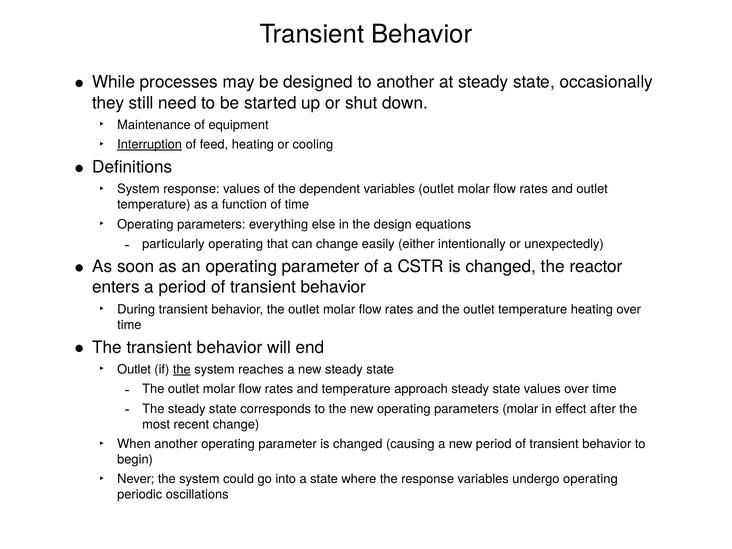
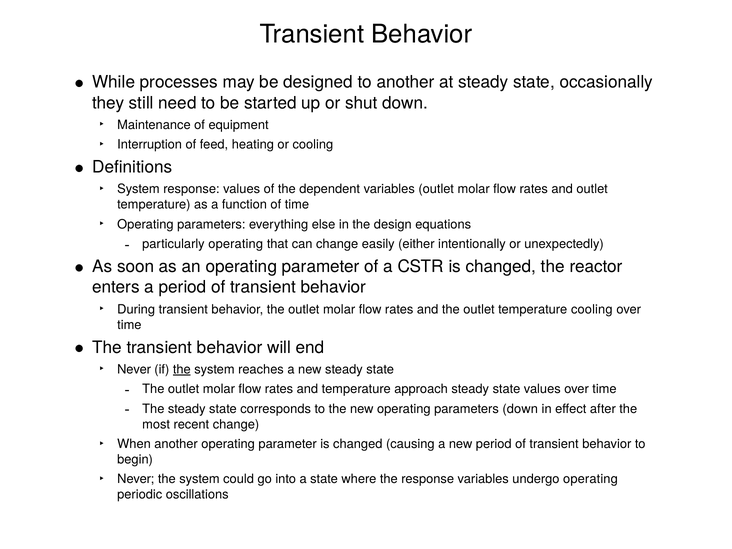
Interruption underline: present -> none
temperature heating: heating -> cooling
Outlet at (134, 369): Outlet -> Never
parameters molar: molar -> down
